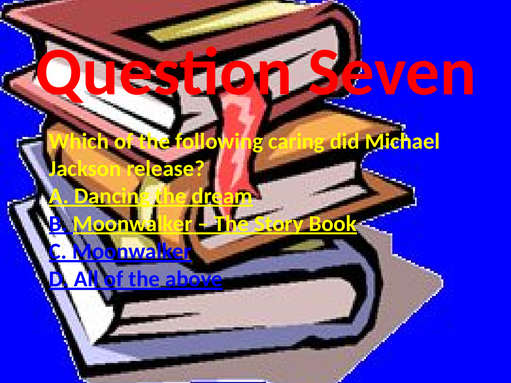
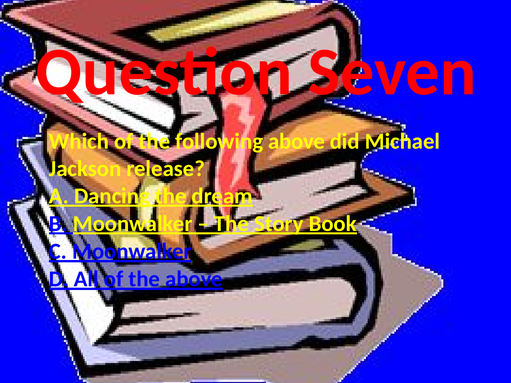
following caring: caring -> above
